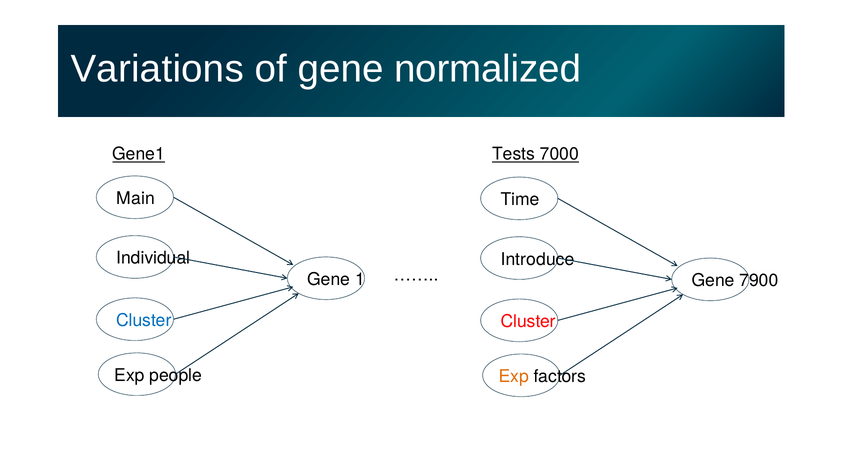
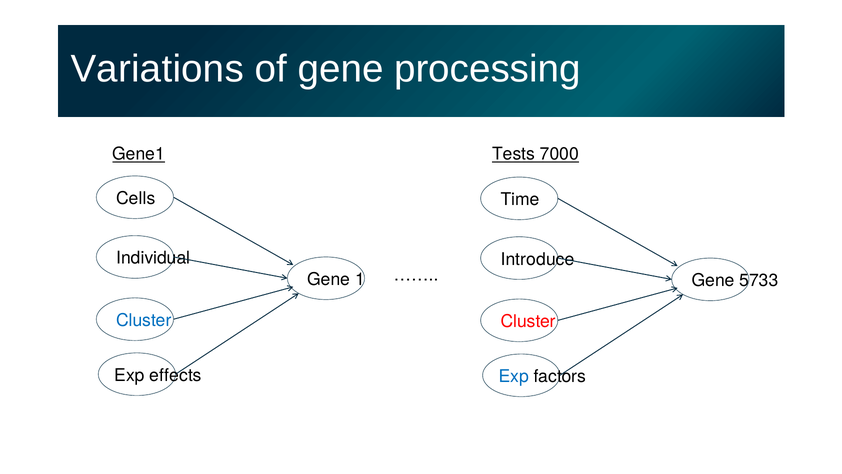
normalized: normalized -> processing
Main: Main -> Cells
7900: 7900 -> 5733
people: people -> effects
Exp at (514, 376) colour: orange -> blue
